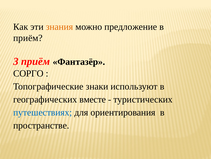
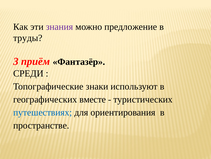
знания colour: orange -> purple
приём at (28, 38): приём -> труды
СОРГО: СОРГО -> СРЕДИ
